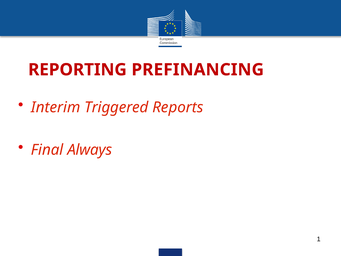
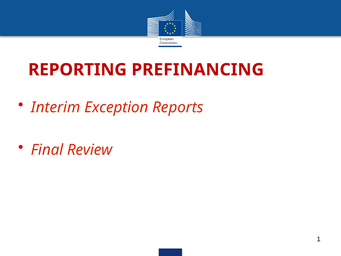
Triggered: Triggered -> Exception
Always: Always -> Review
